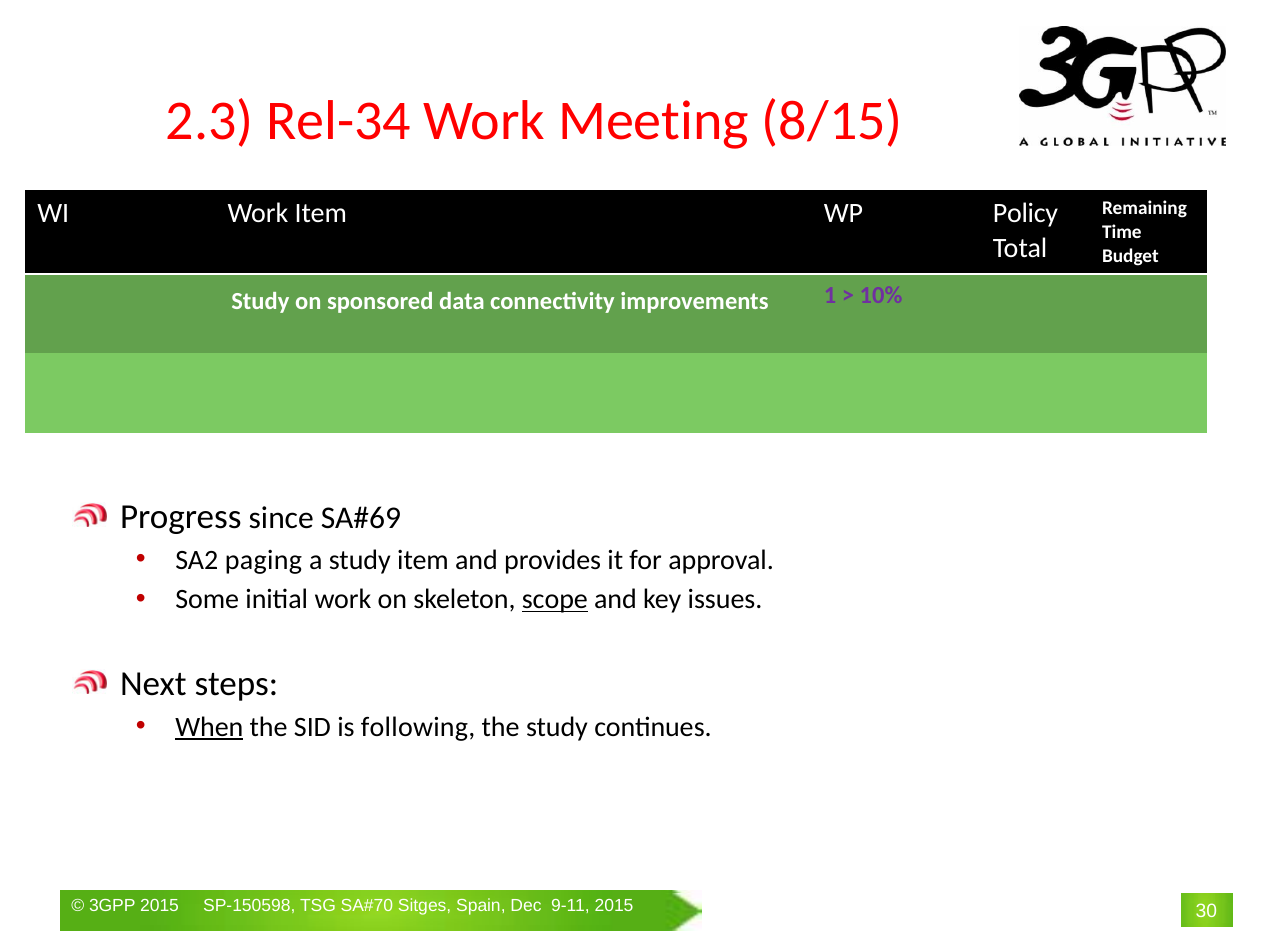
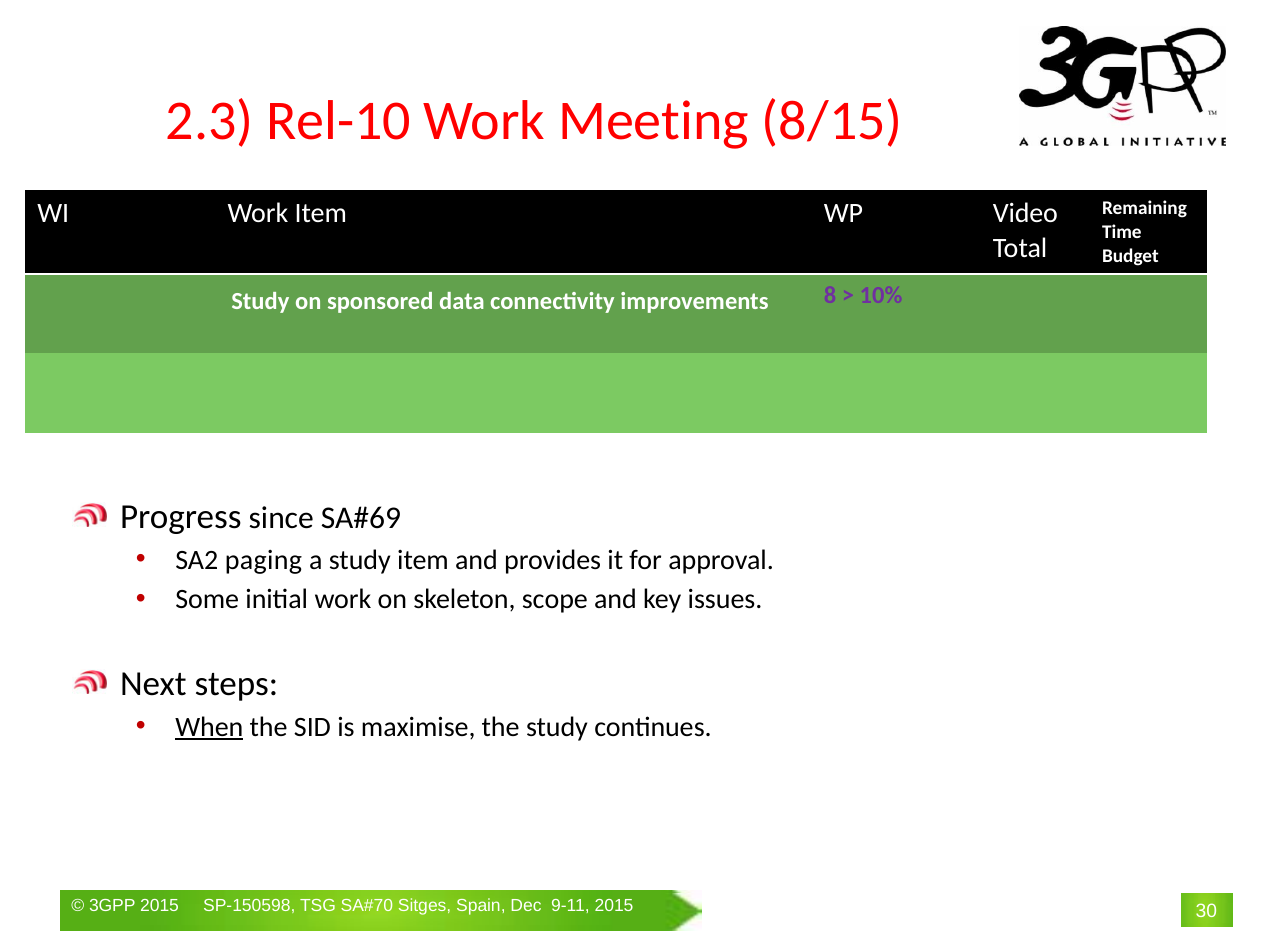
Rel-34: Rel-34 -> Rel-10
Policy: Policy -> Video
1: 1 -> 8
scope underline: present -> none
following: following -> maximise
